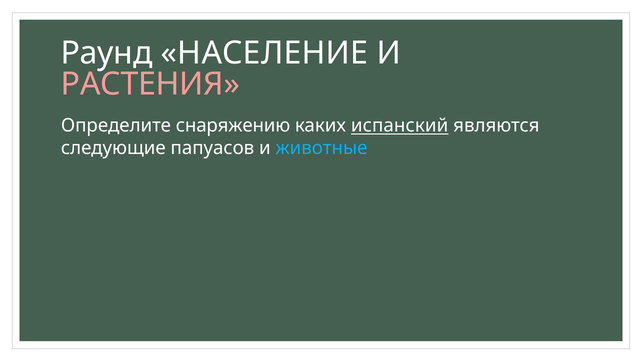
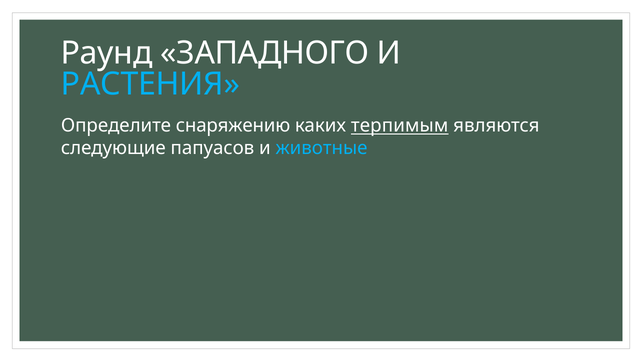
НАСЕЛЕНИЕ: НАСЕЛЕНИЕ -> ЗАПАДНОГО
РАСТЕНИЯ colour: pink -> light blue
испанский: испанский -> терпимым
